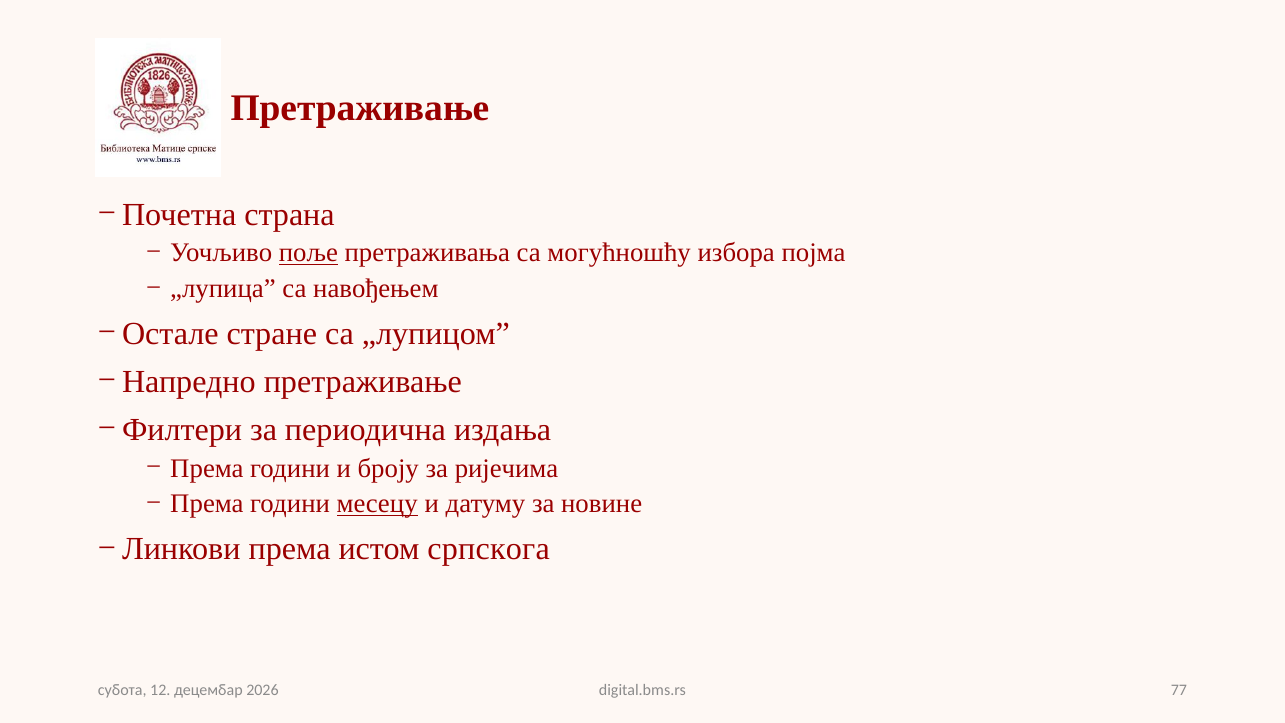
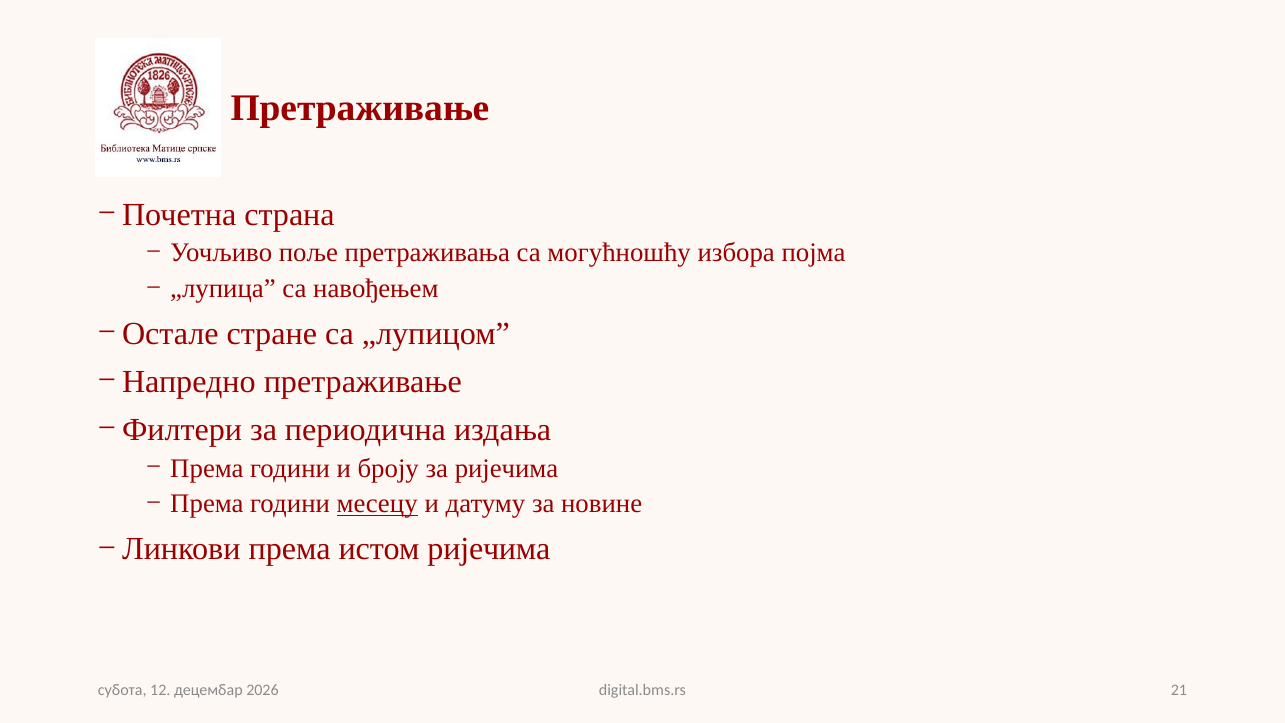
поље underline: present -> none
истом српскога: српскога -> ријечима
77: 77 -> 21
